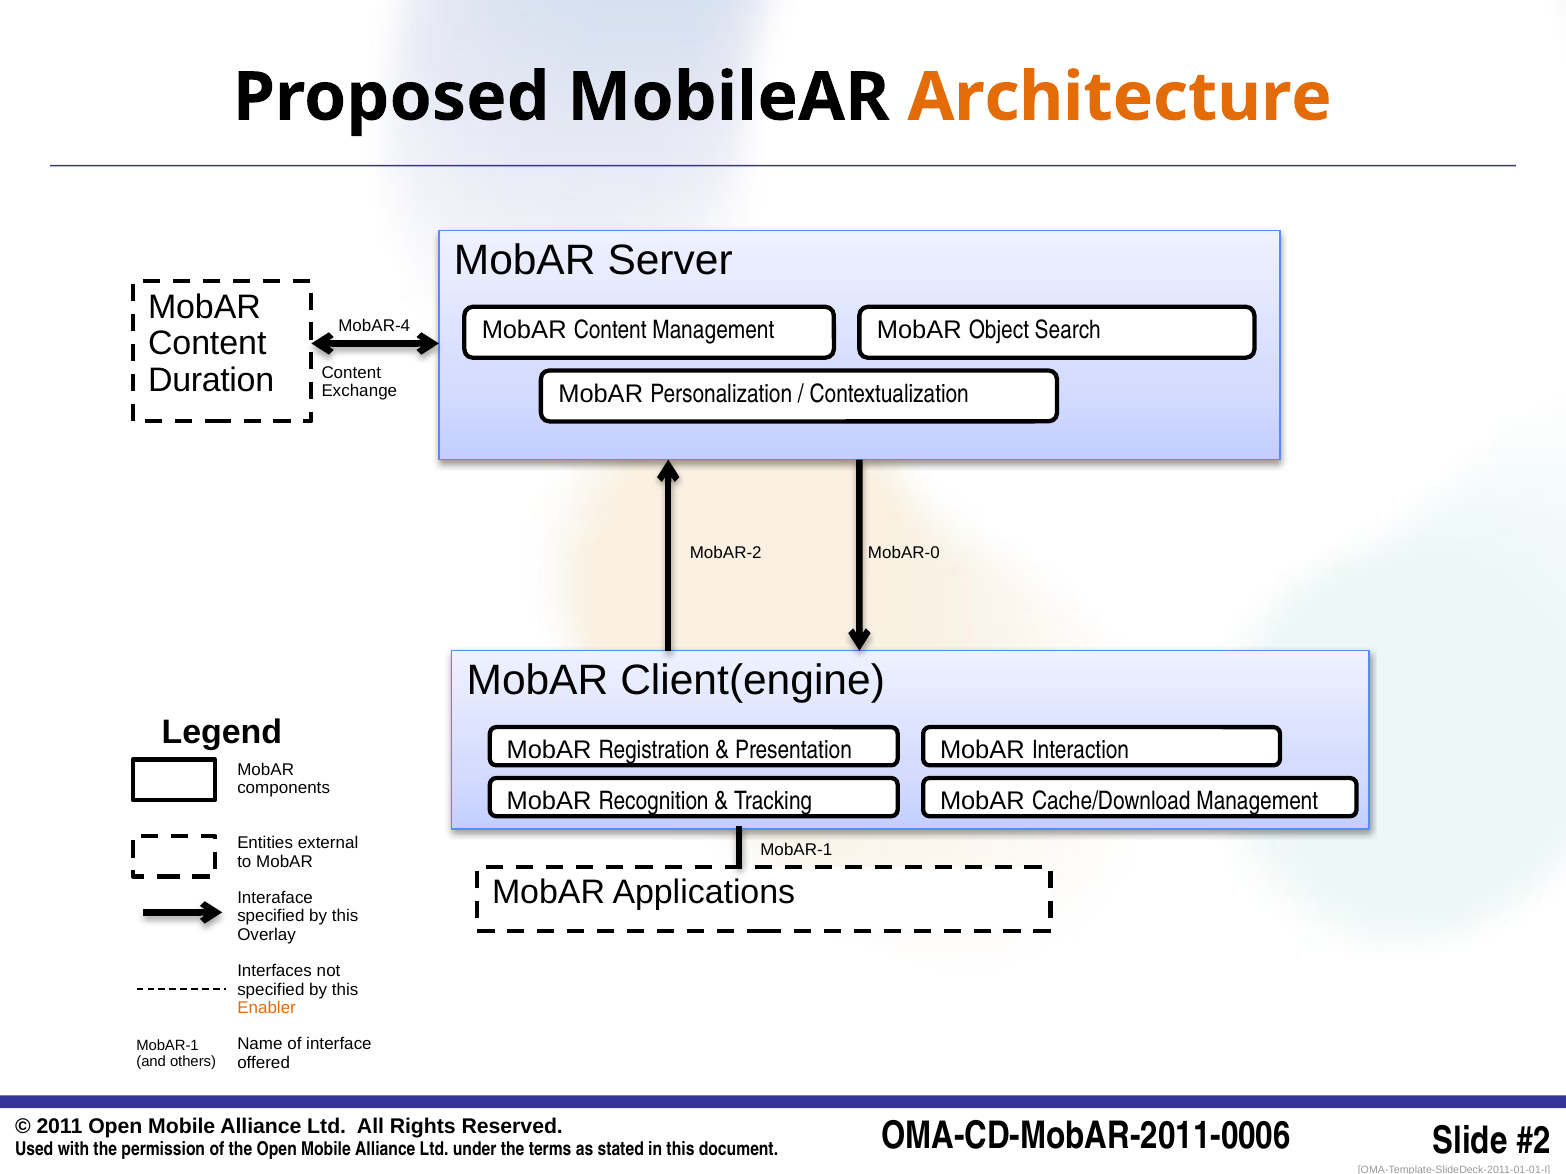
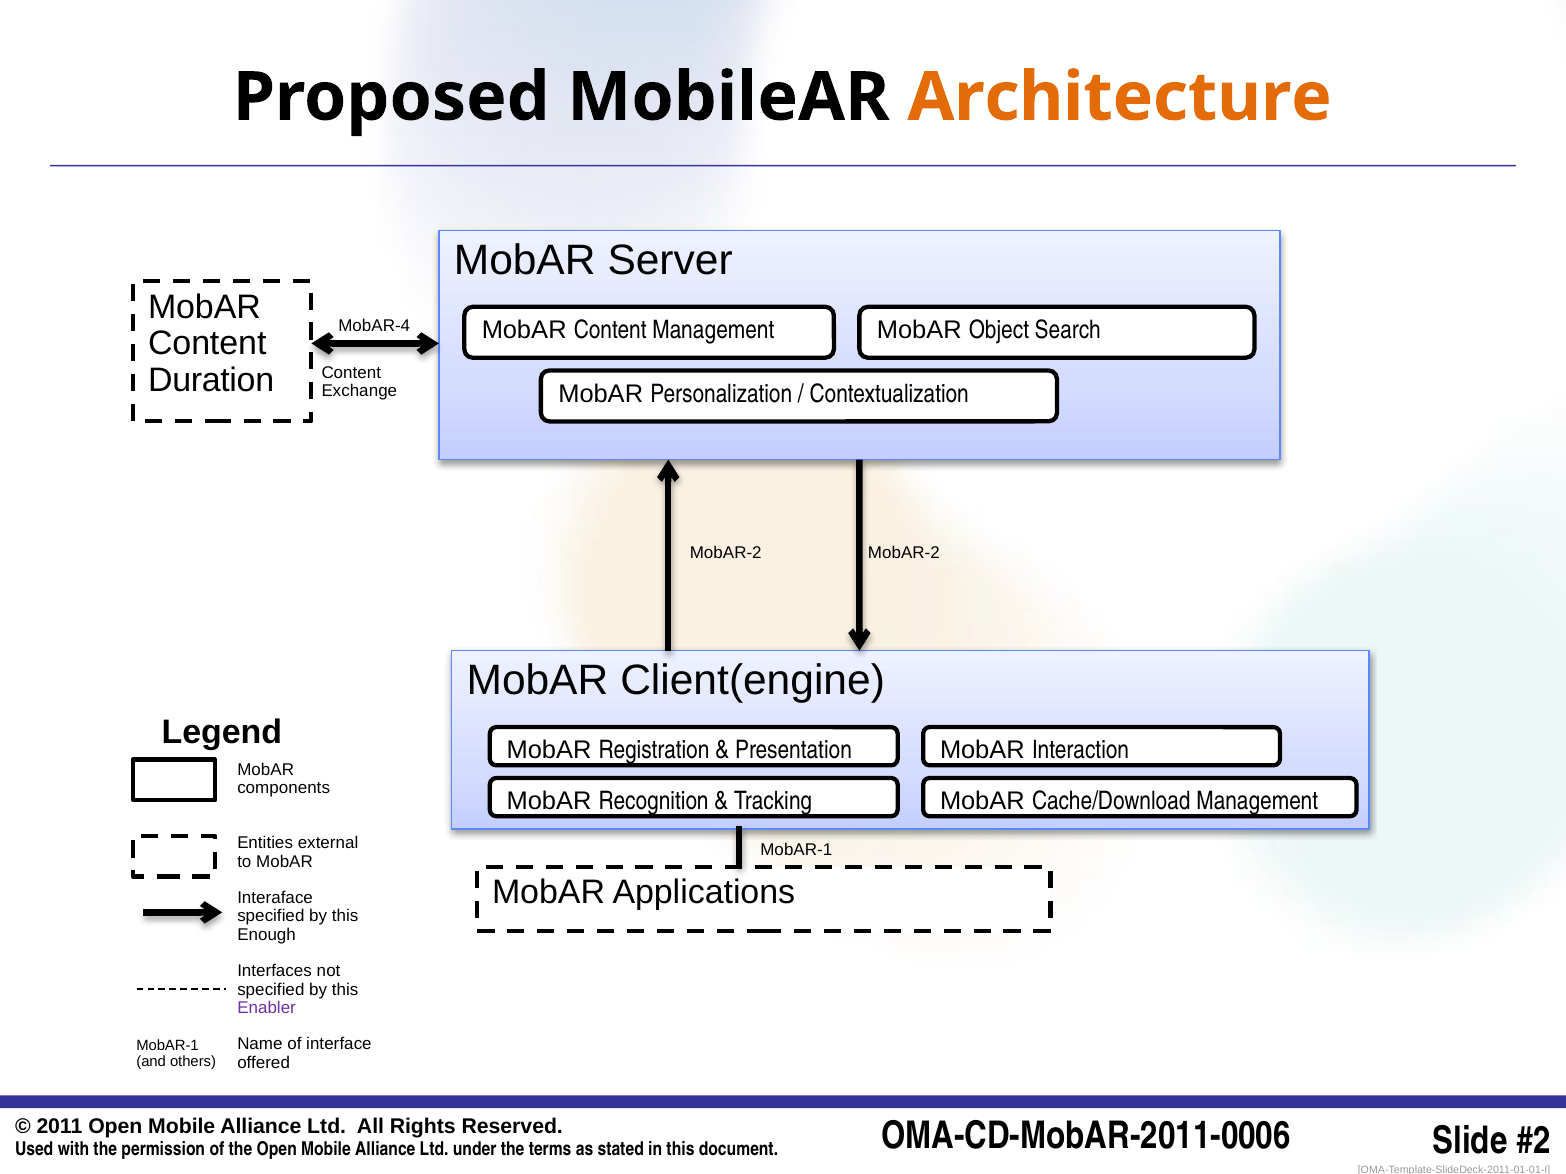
MobAR-2 MobAR-0: MobAR-0 -> MobAR-2
Overlay: Overlay -> Enough
Enabler colour: orange -> purple
